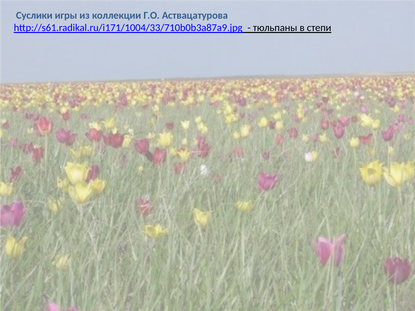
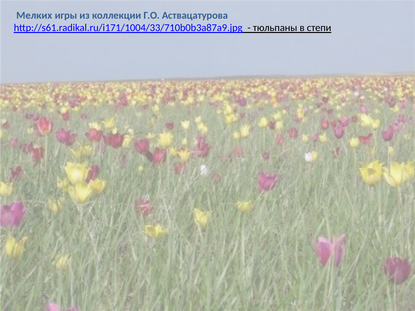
Суслики: Суслики -> Мелких
